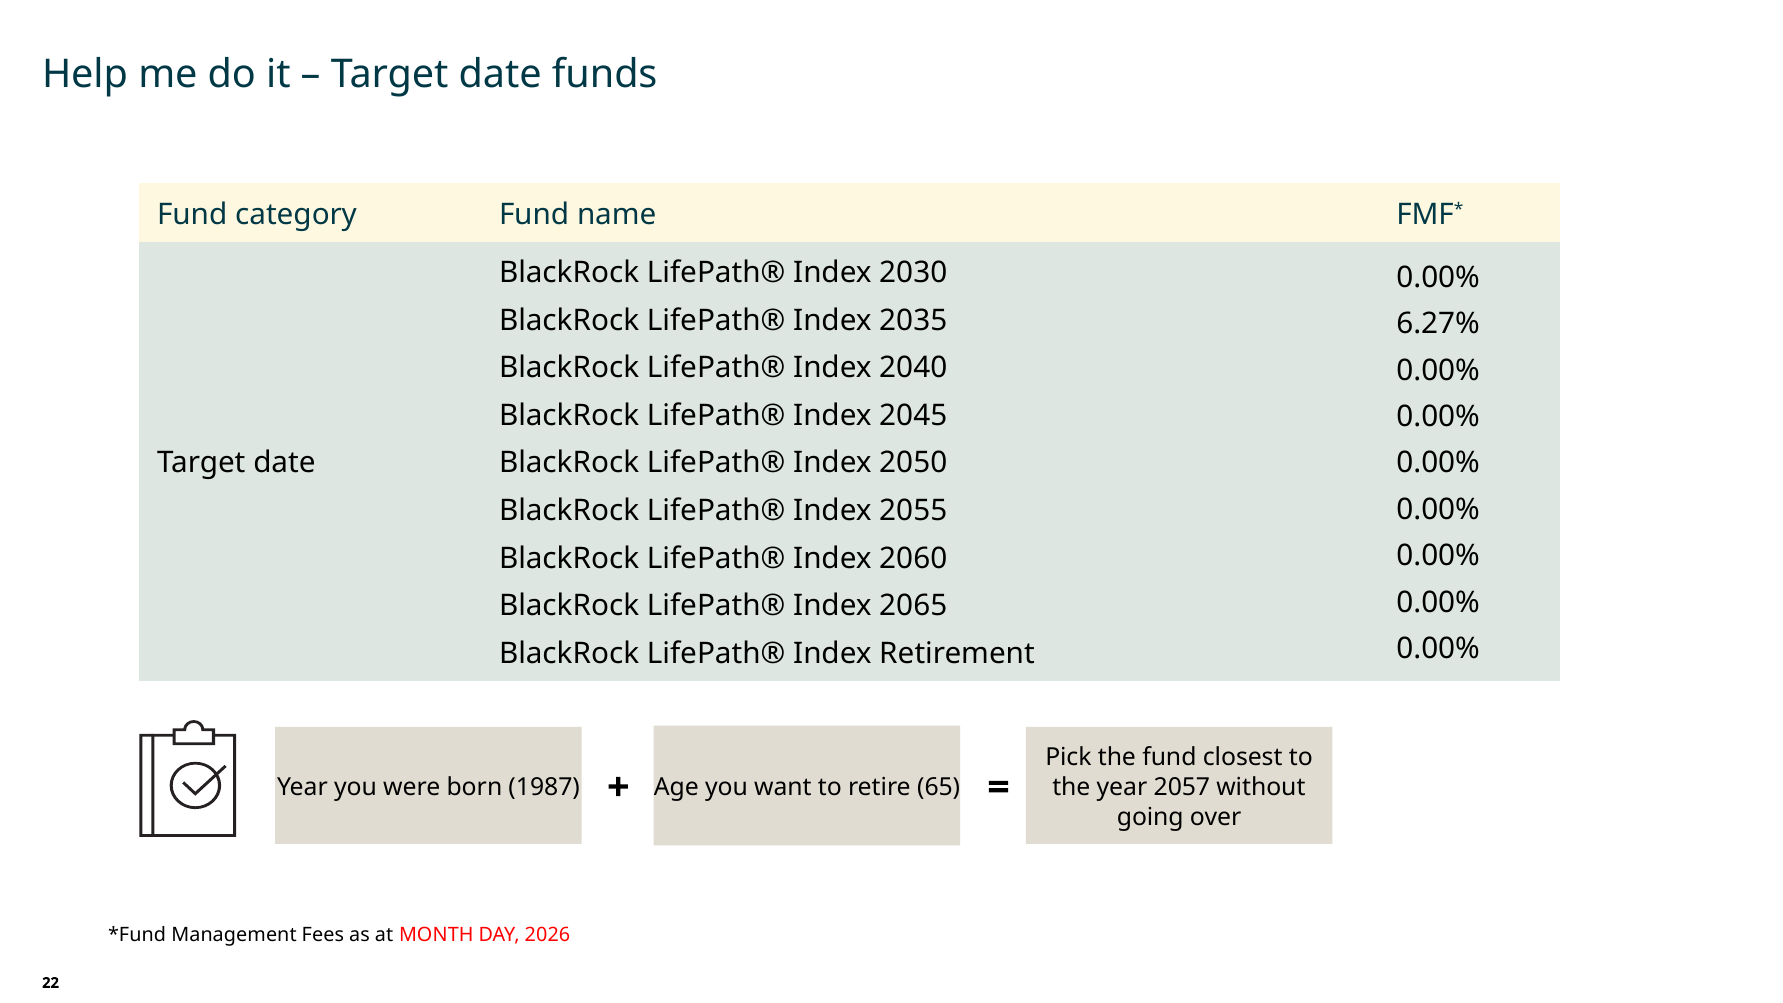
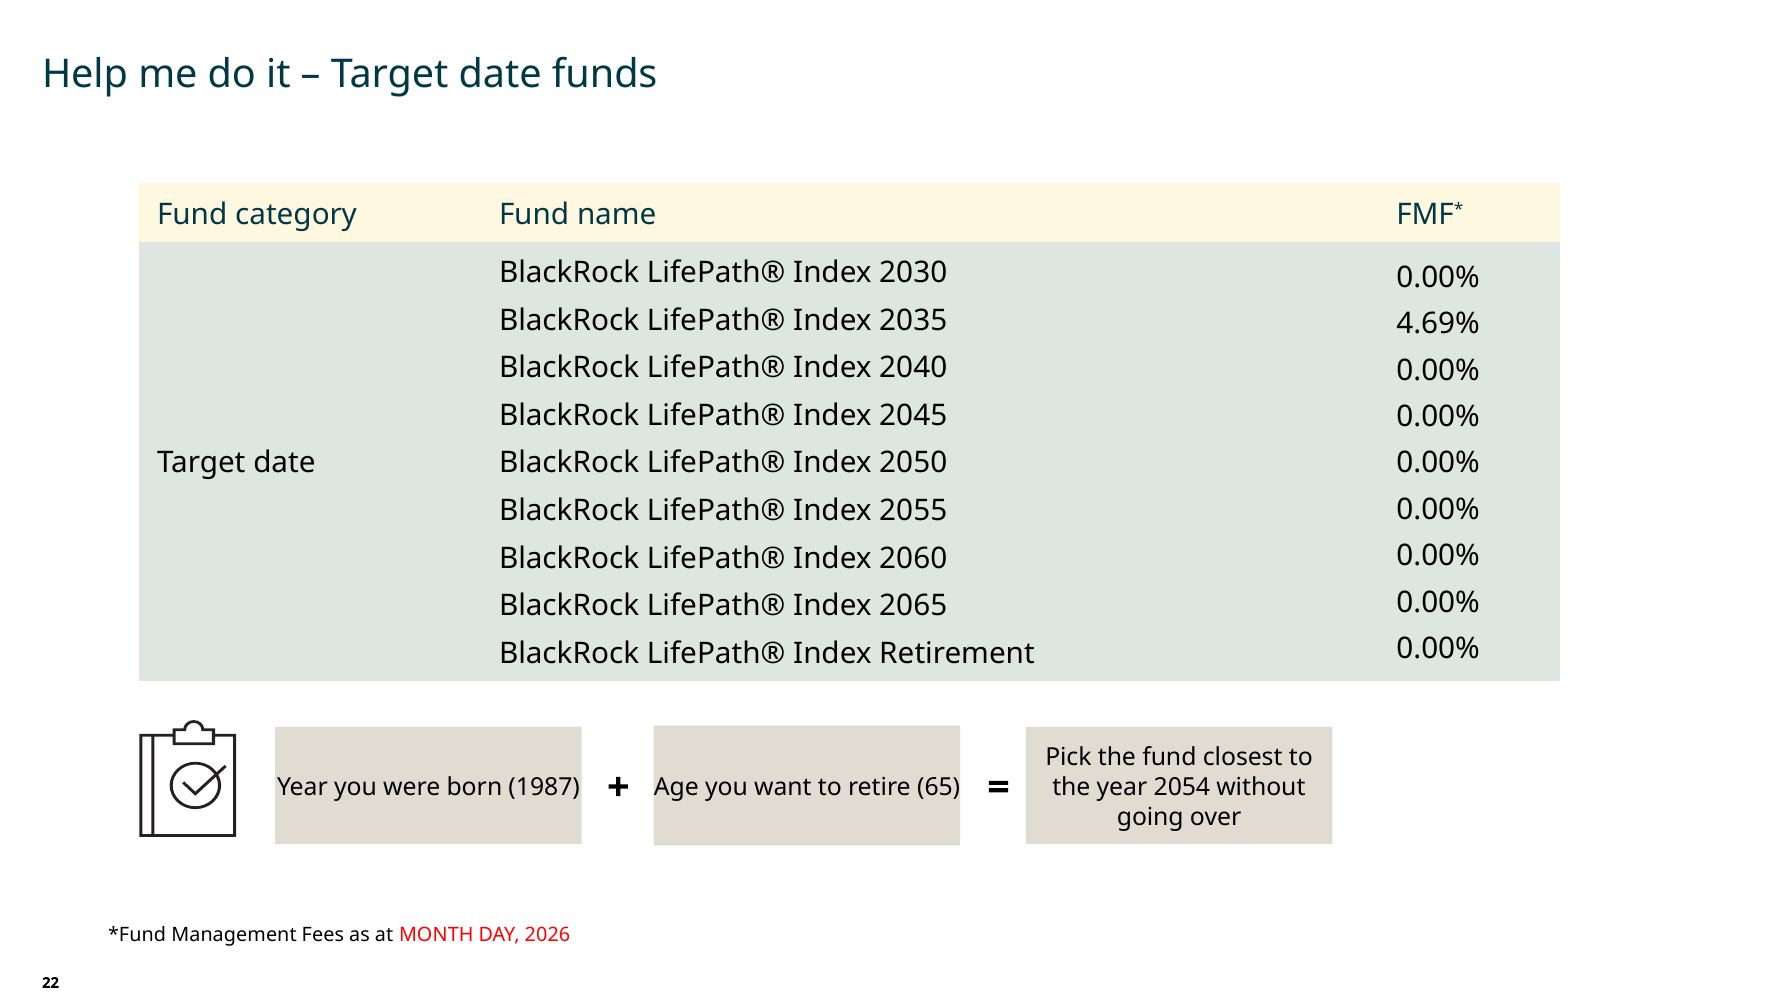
6.27%: 6.27% -> 4.69%
2057: 2057 -> 2054
